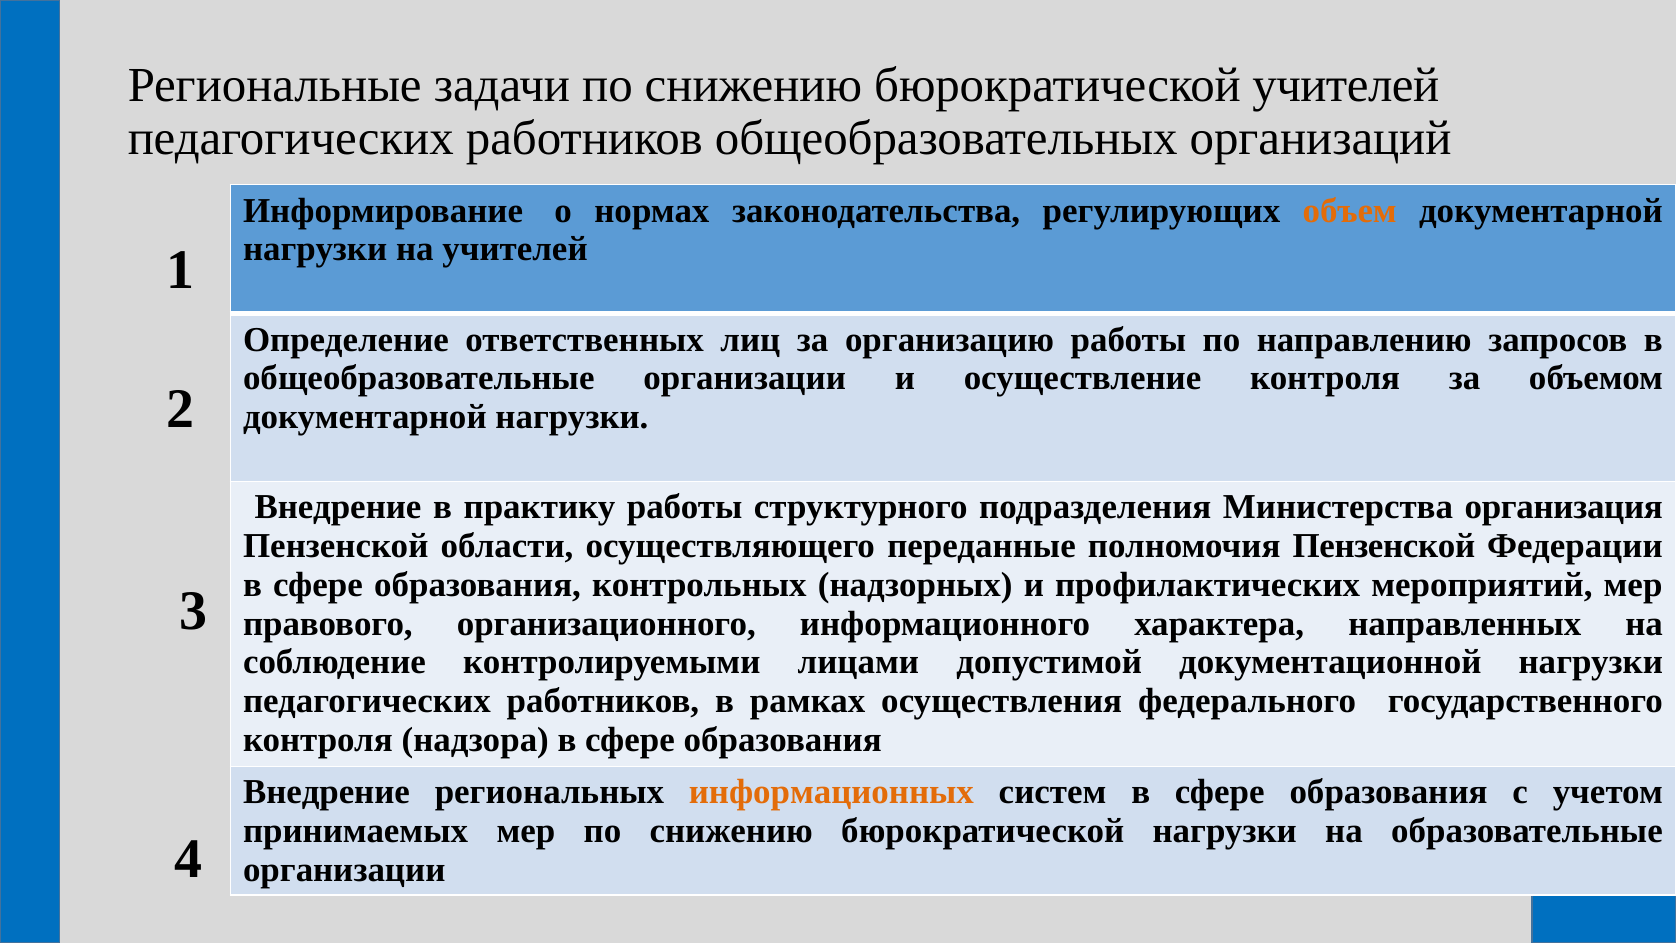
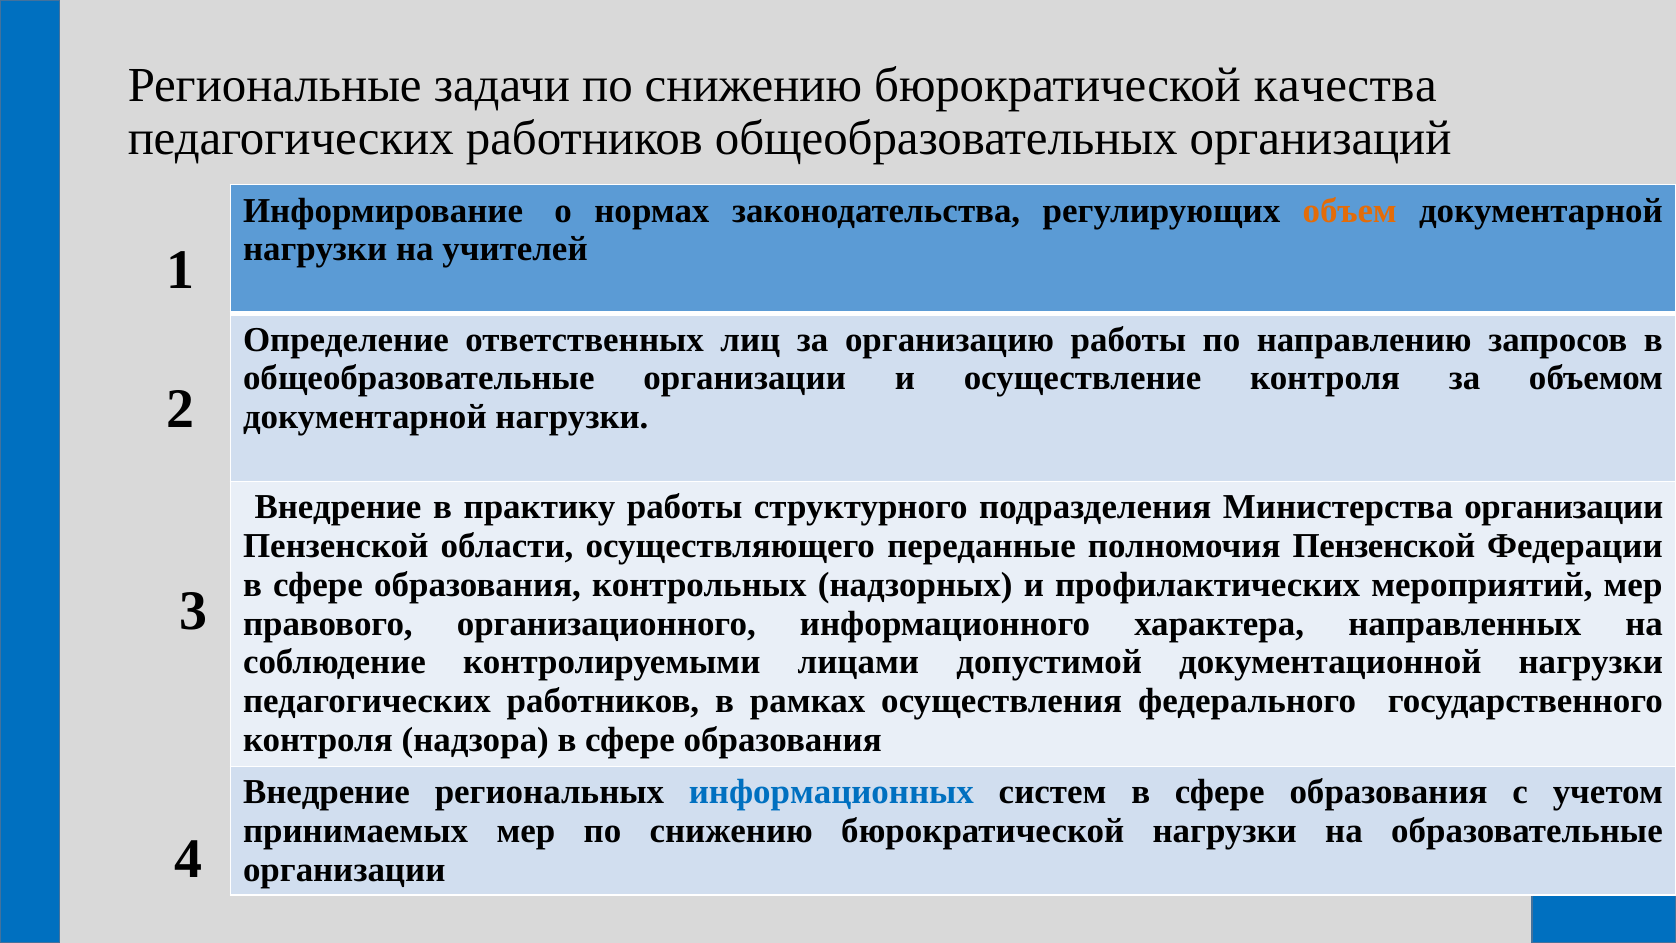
бюрократической учителей: учителей -> качества
Министерства организация: организация -> организации
информационных colour: orange -> blue
